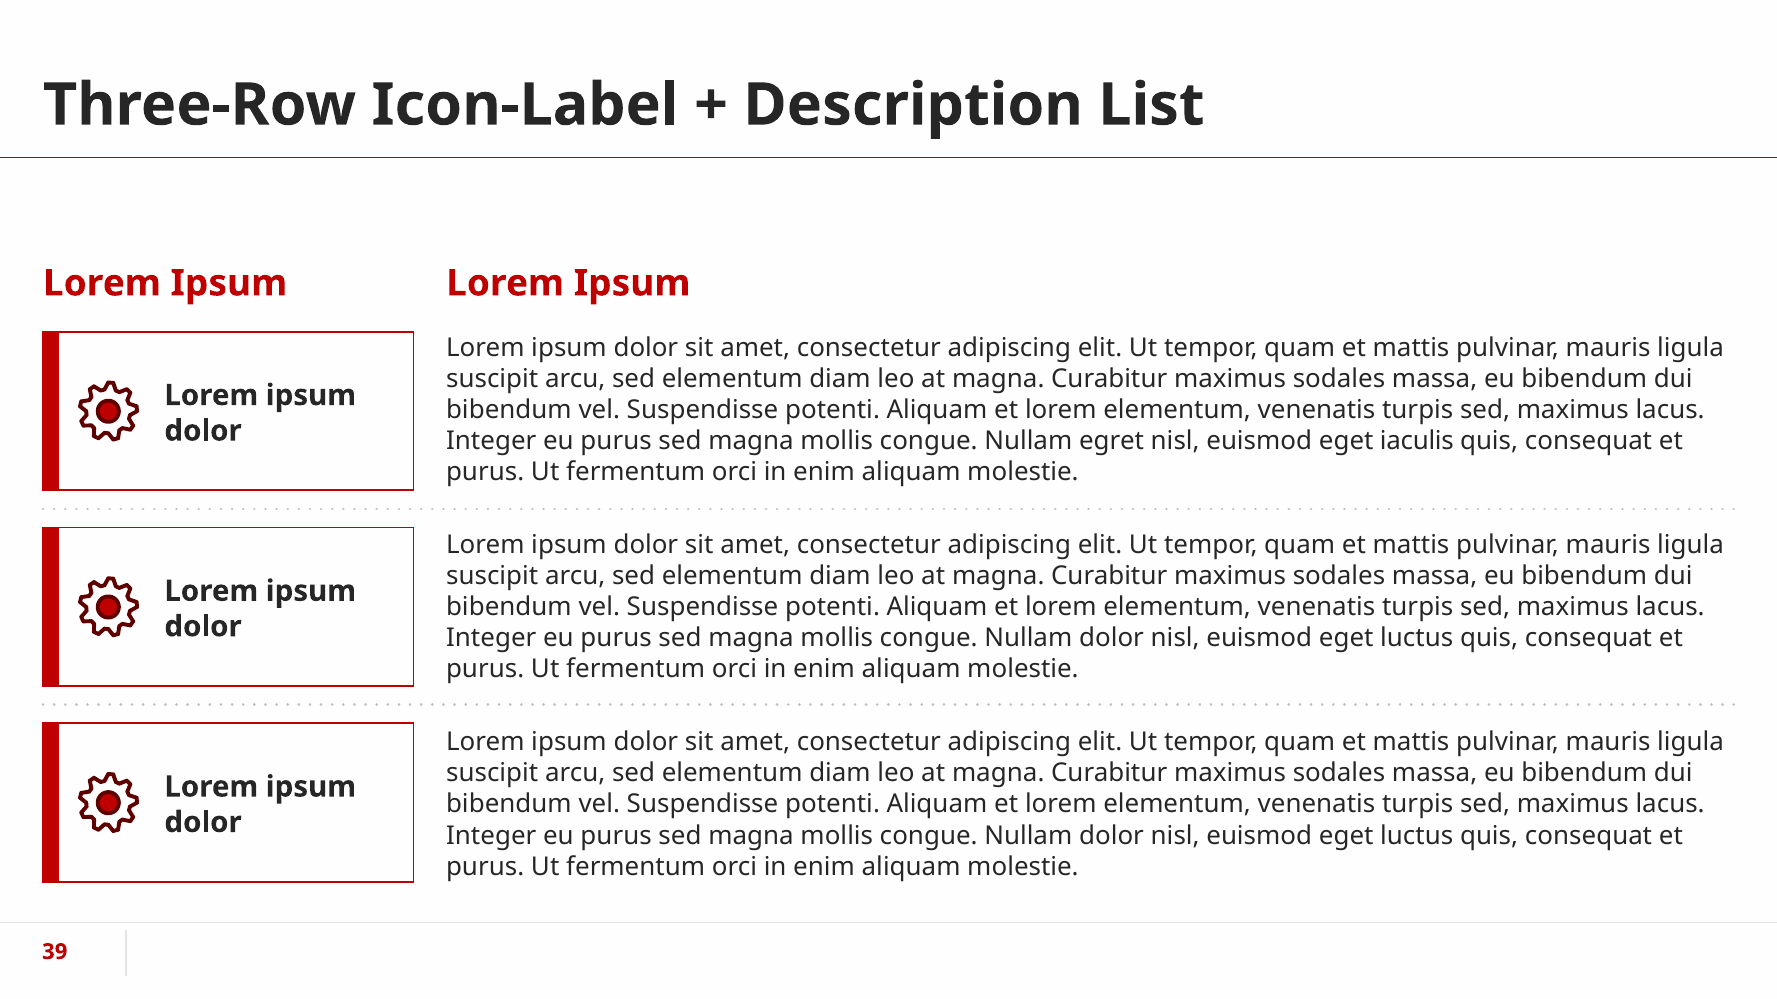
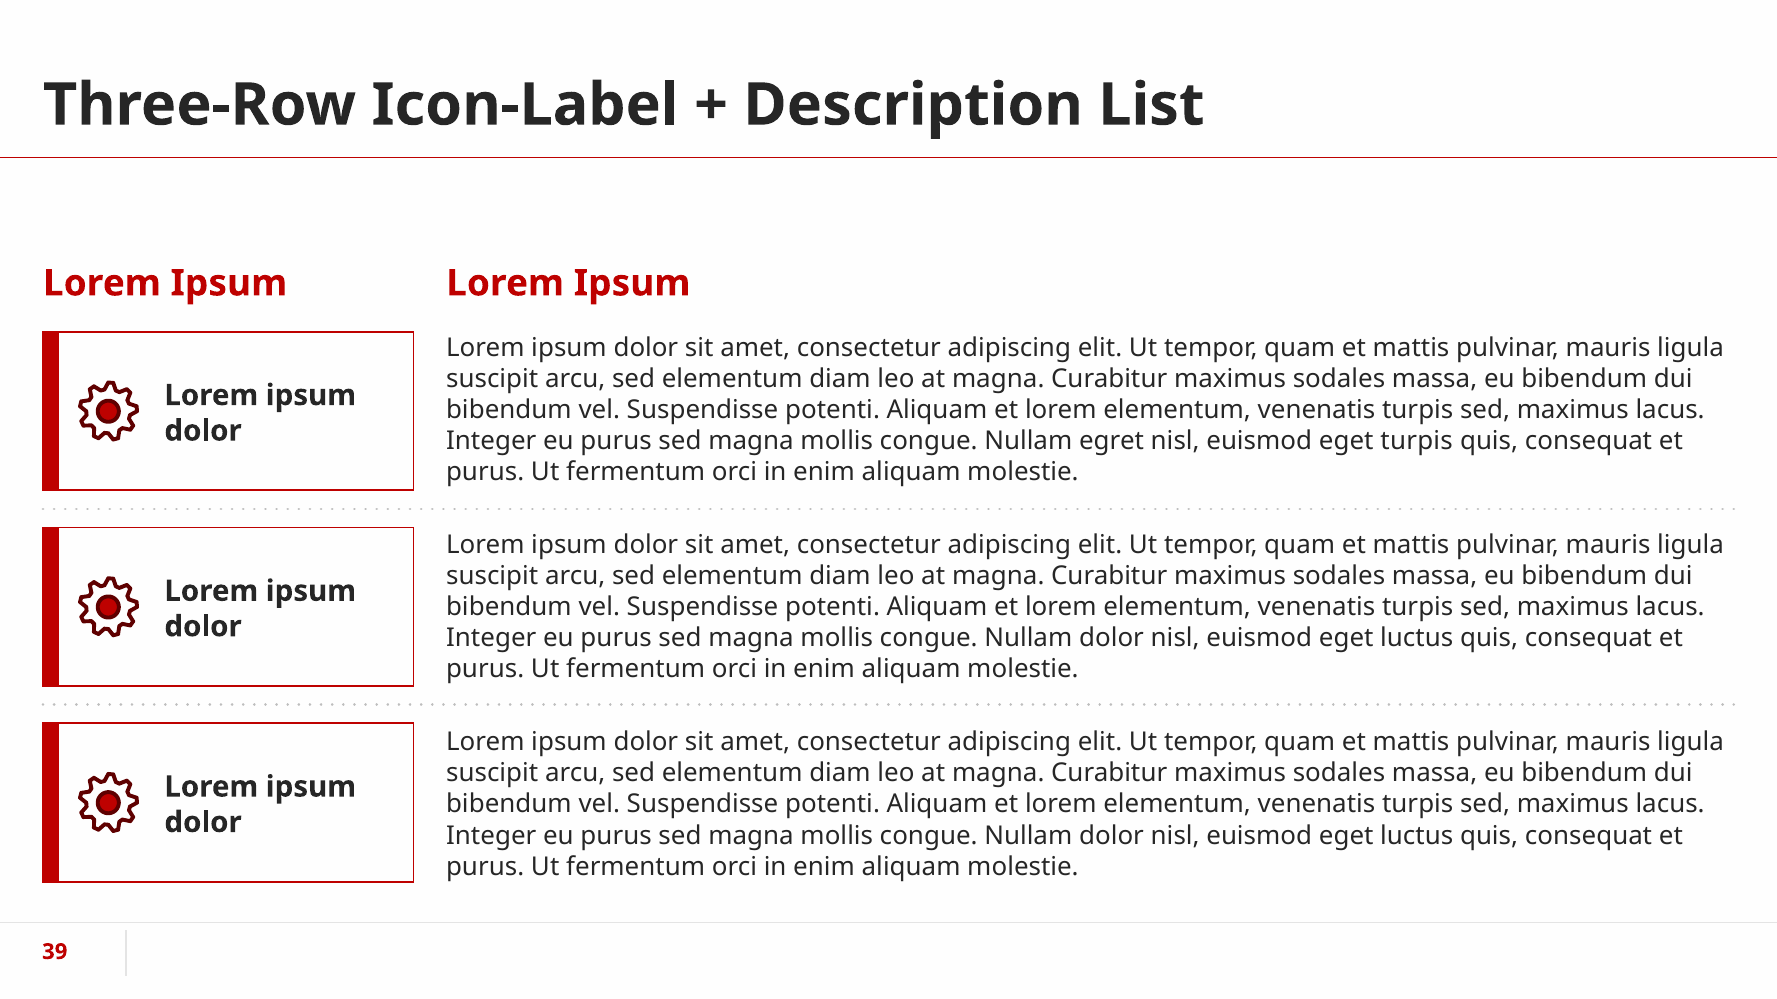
eget iaculis: iaculis -> turpis
